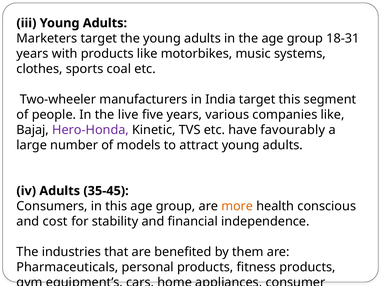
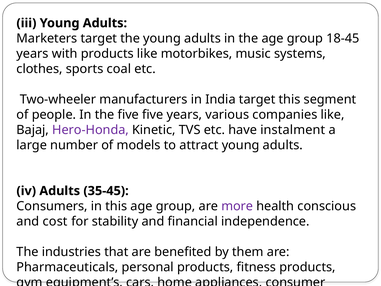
18-31: 18-31 -> 18-45
the live: live -> five
favourably: favourably -> instalment
more colour: orange -> purple
